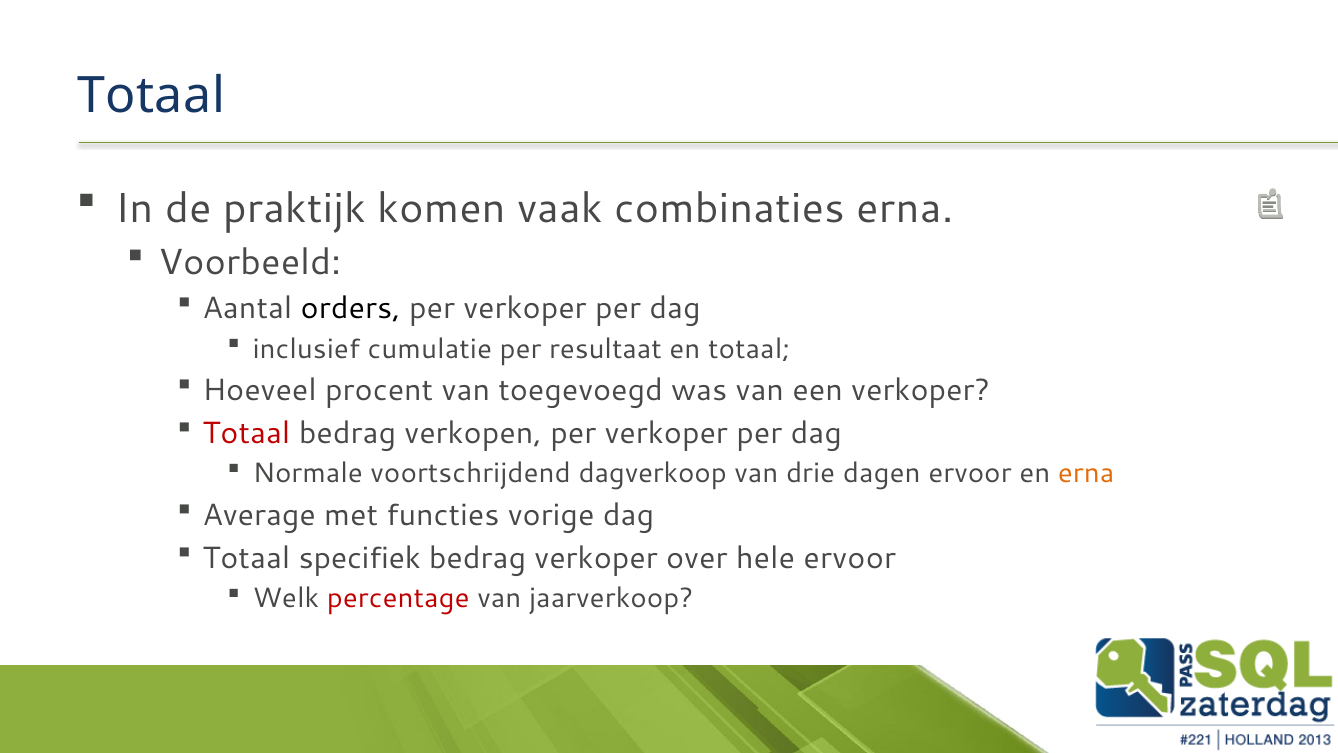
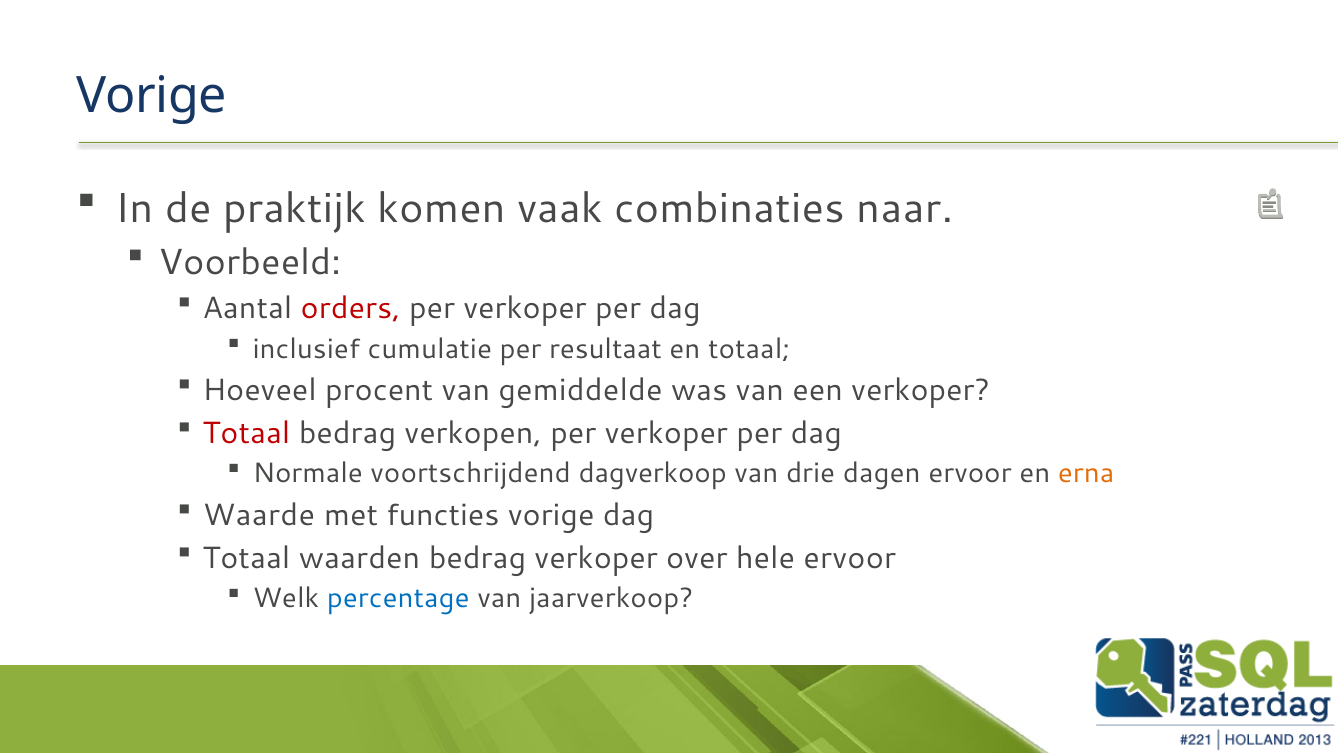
Totaal at (151, 96): Totaal -> Vorige
combinaties erna: erna -> naar
orders colour: black -> red
toegevoegd: toegevoegd -> gemiddelde
Average: Average -> Waarde
specifiek: specifiek -> waarden
percentage colour: red -> blue
